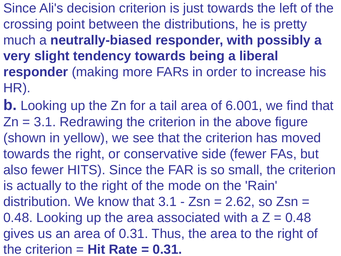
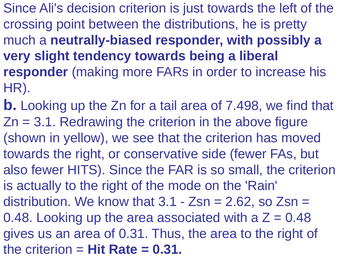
6.001: 6.001 -> 7.498
